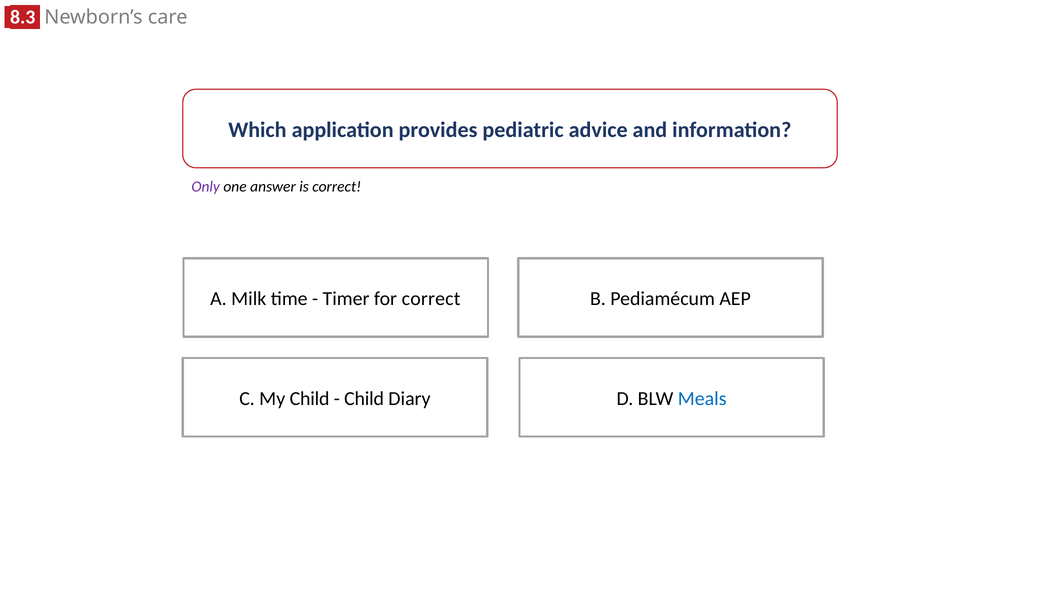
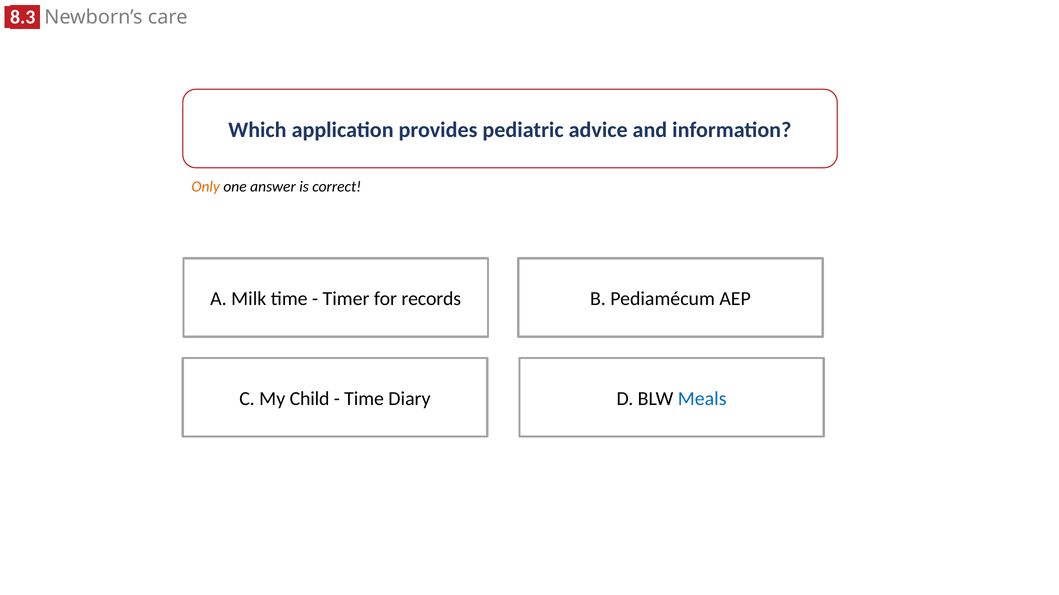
Only colour: purple -> orange
for correct: correct -> records
Child at (364, 399): Child -> Time
